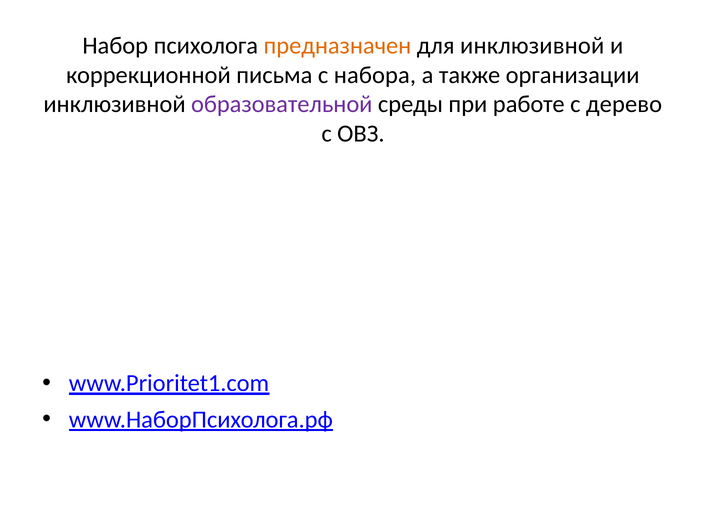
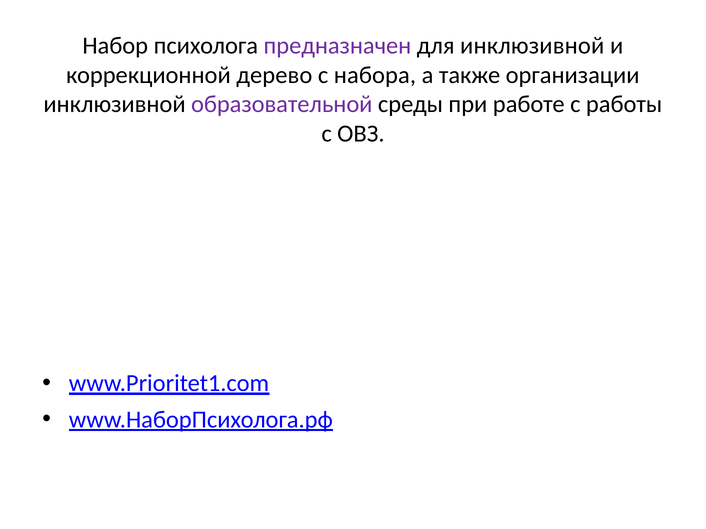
предназначен colour: orange -> purple
письма: письма -> дерево
дерево: дерево -> работы
